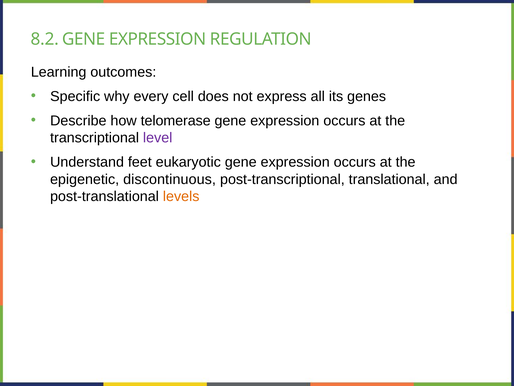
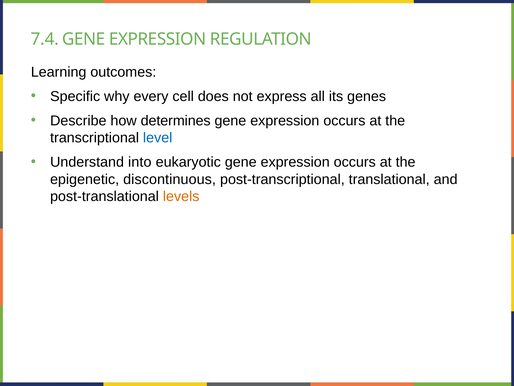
8.2: 8.2 -> 7.4
telomerase: telomerase -> determines
level colour: purple -> blue
feet: feet -> into
